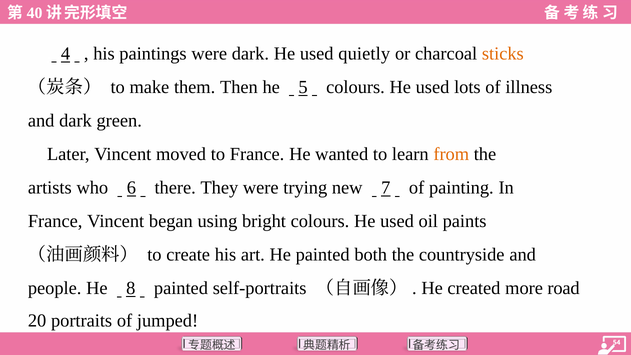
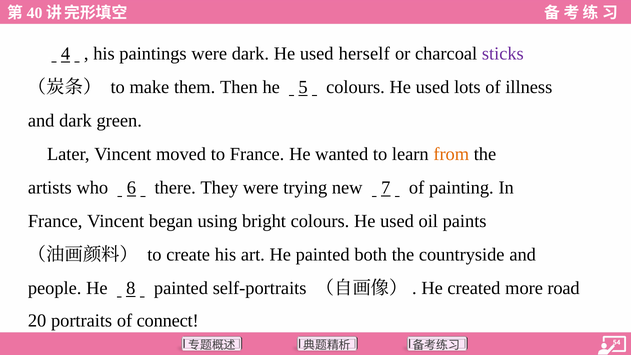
quietly: quietly -> herself
sticks colour: orange -> purple
jumped: jumped -> connect
